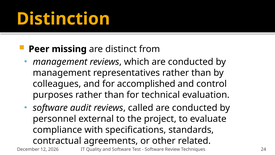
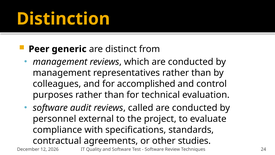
missing: missing -> generic
related: related -> studies
